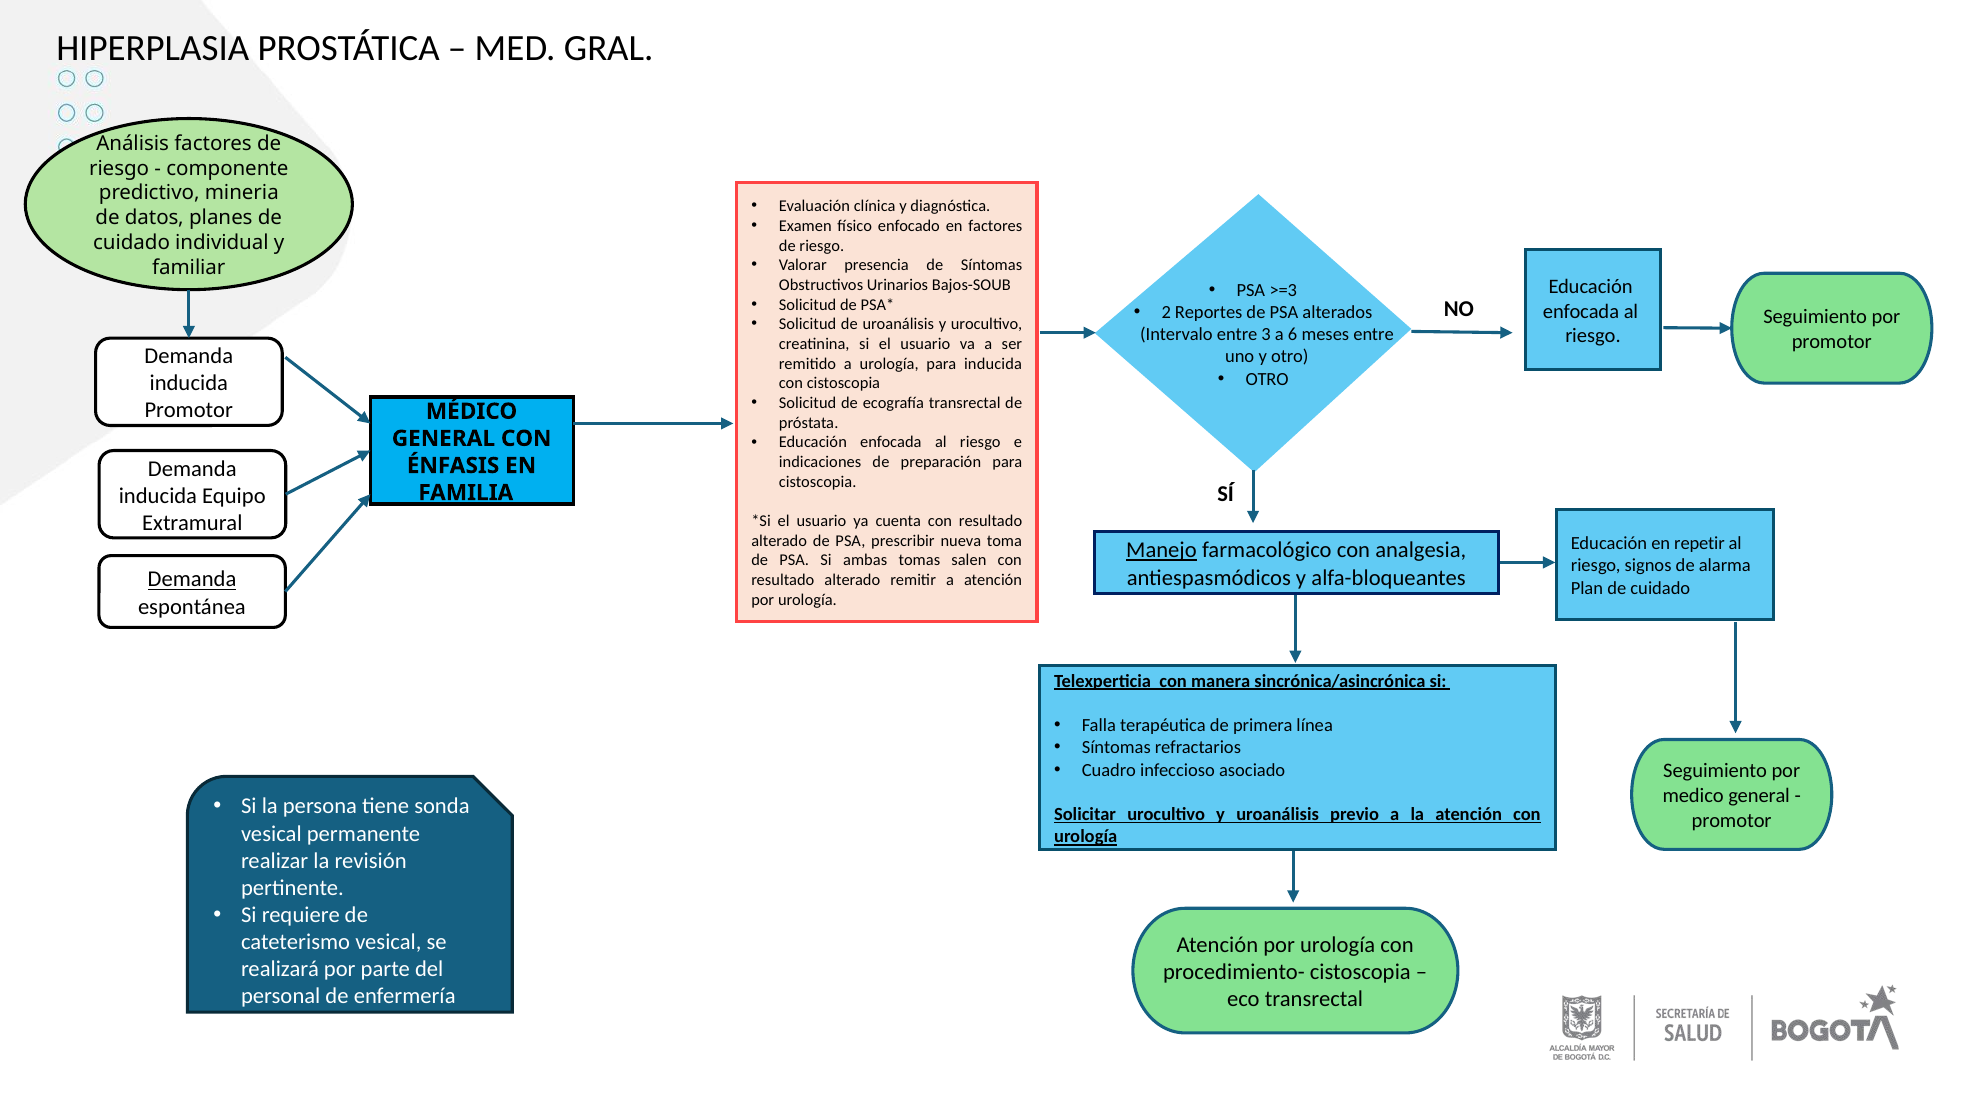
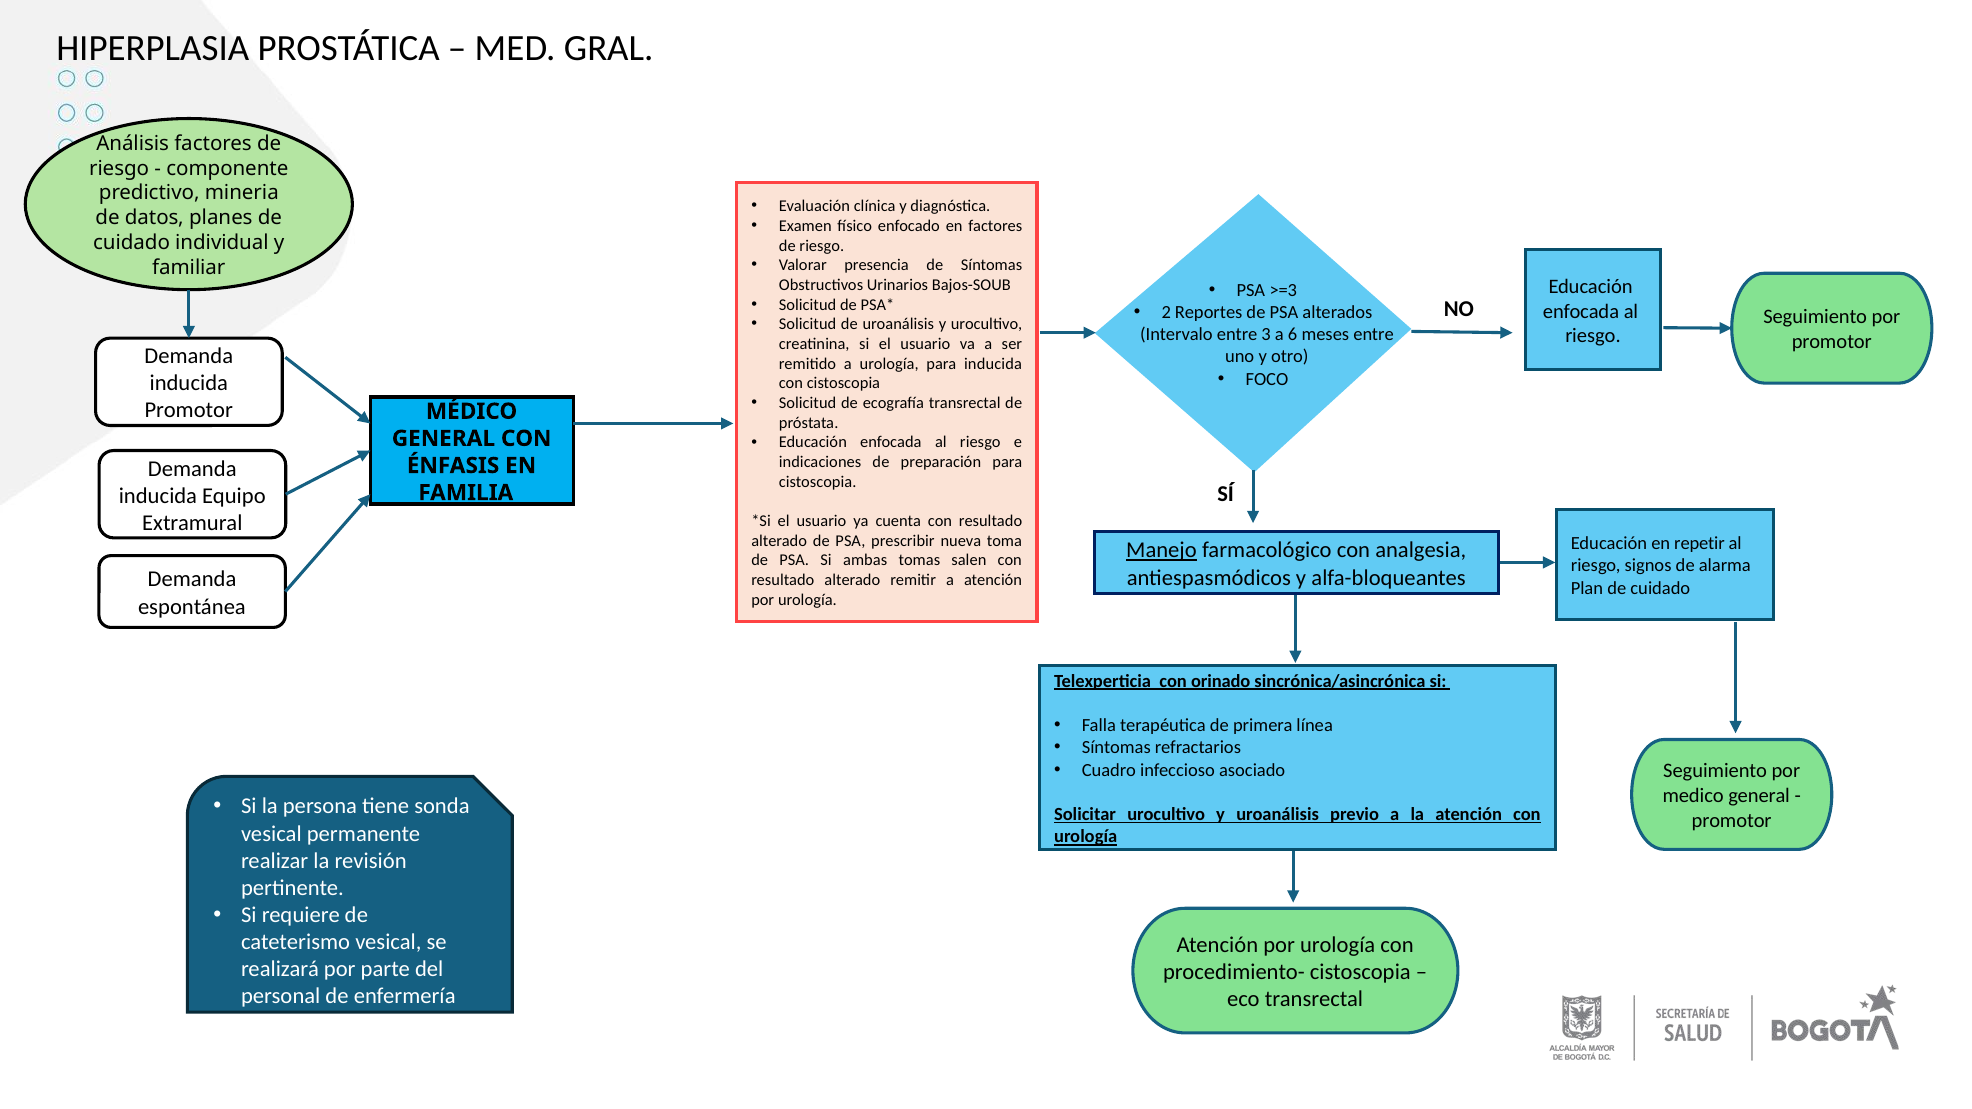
OTRO at (1267, 379): OTRO -> FOCO
Demanda at (192, 580) underline: present -> none
manera: manera -> orinado
